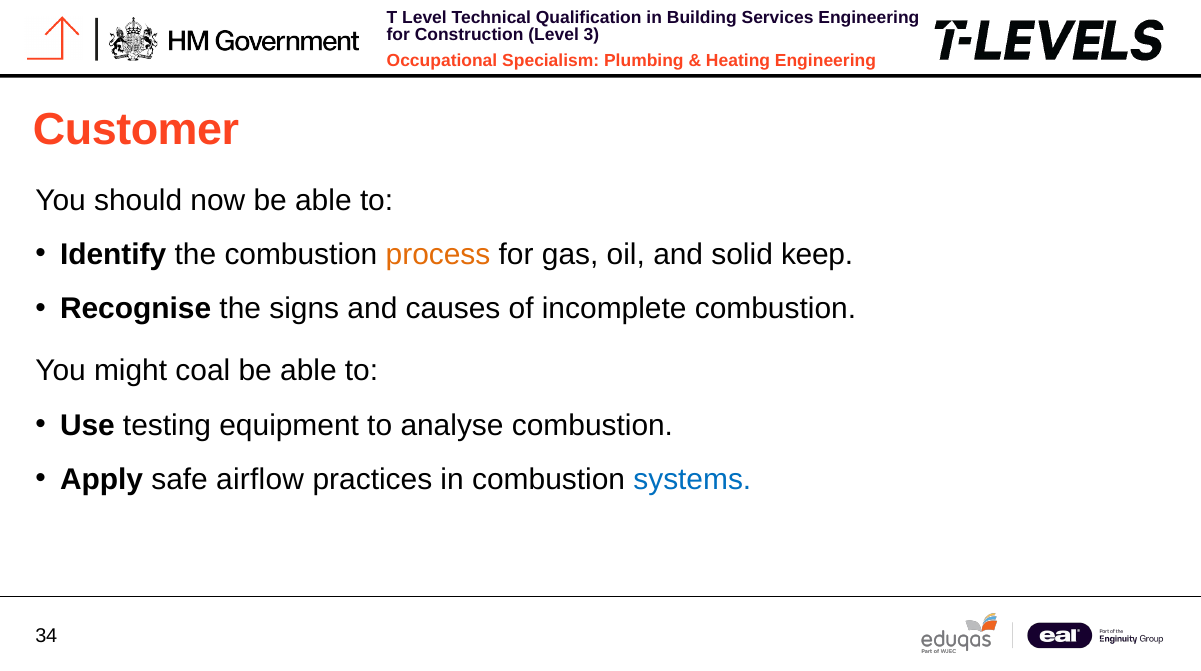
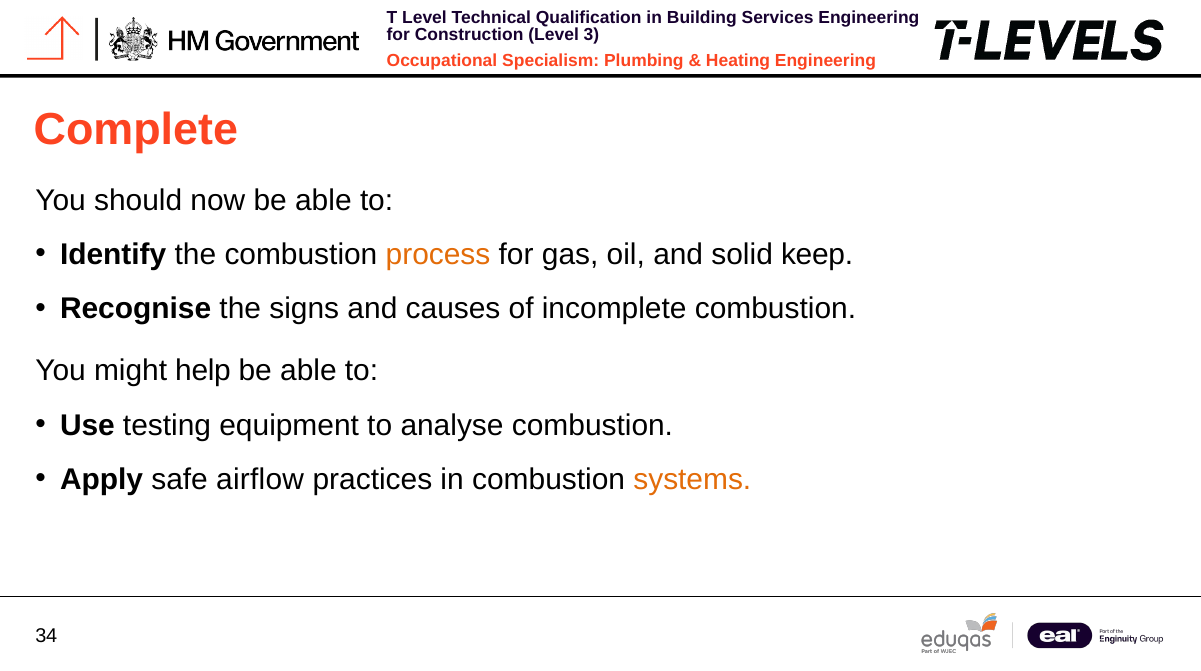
Customer: Customer -> Complete
coal: coal -> help
systems colour: blue -> orange
